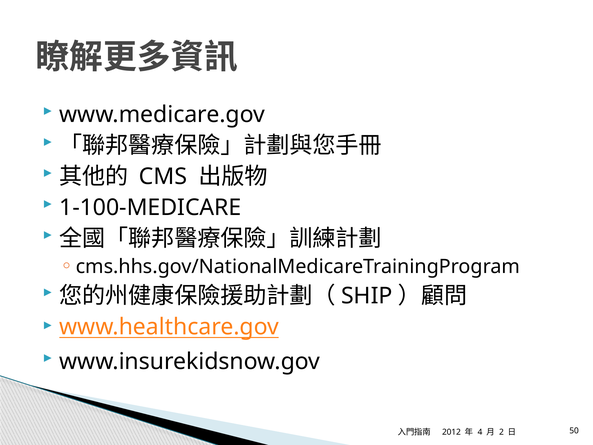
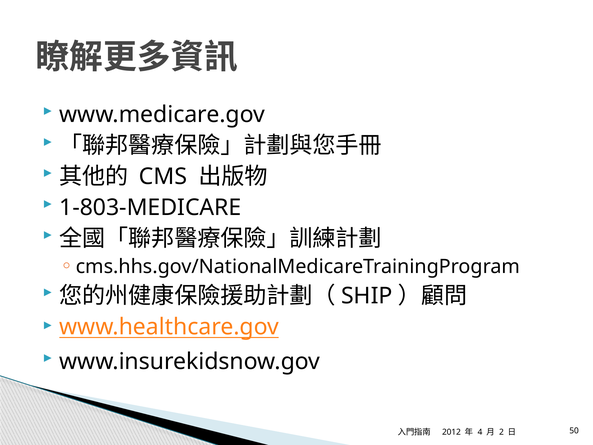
1-100-MEDICARE: 1-100-MEDICARE -> 1-803-MEDICARE
